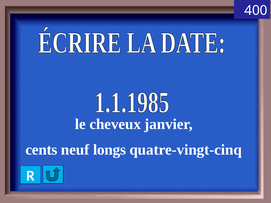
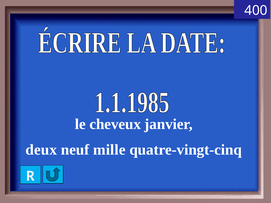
cents: cents -> deux
longs: longs -> mille
